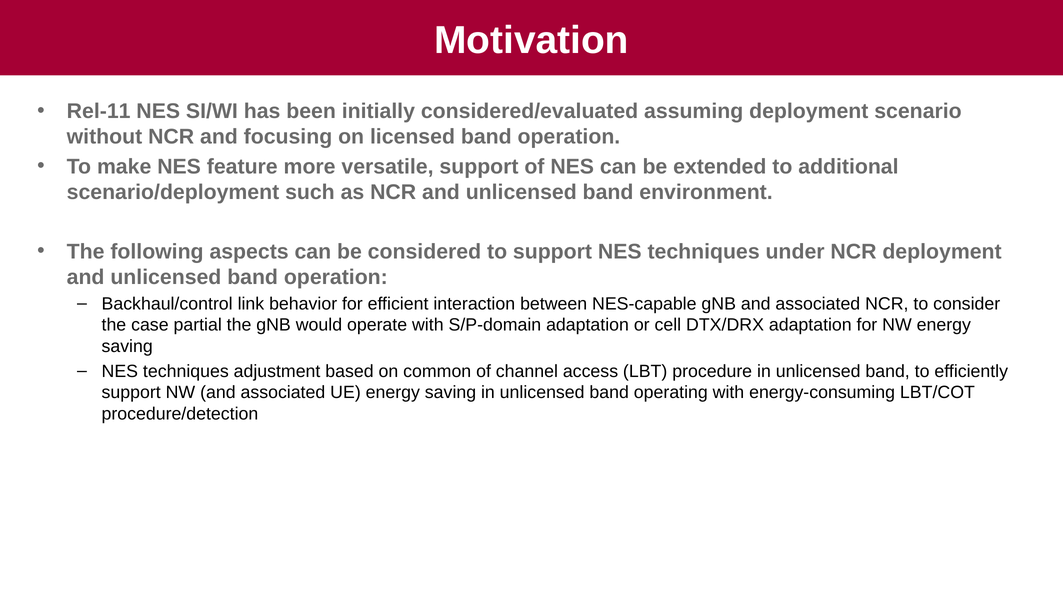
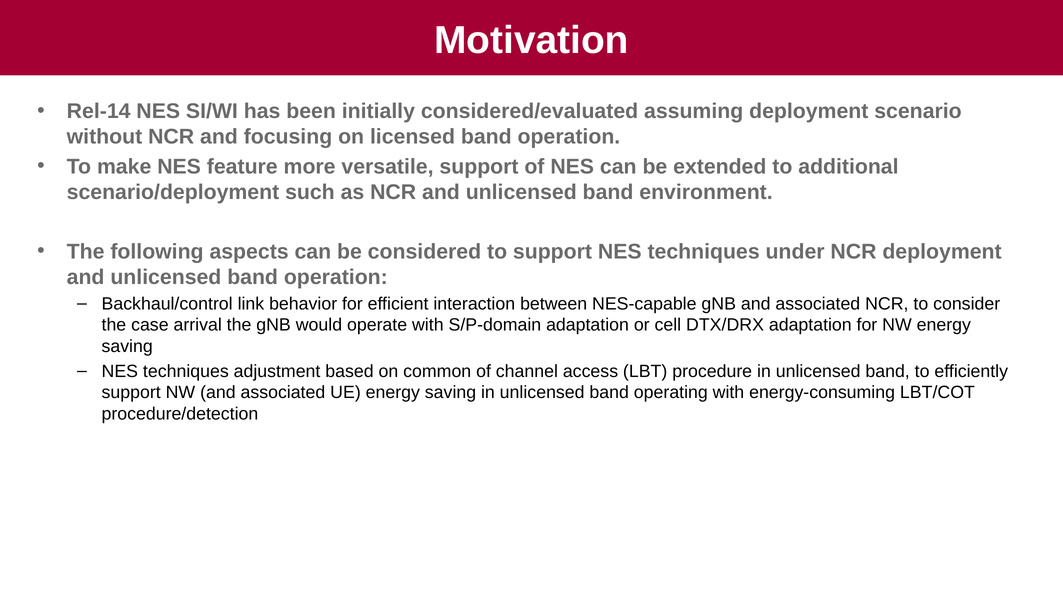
Rel-11: Rel-11 -> Rel-14
partial: partial -> arrival
